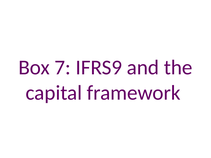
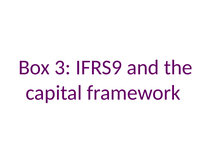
7: 7 -> 3
